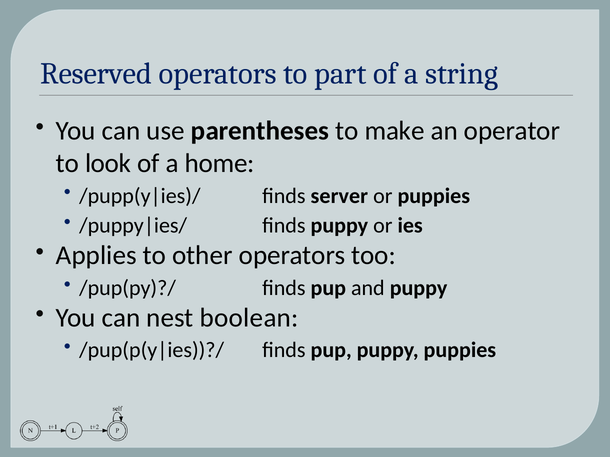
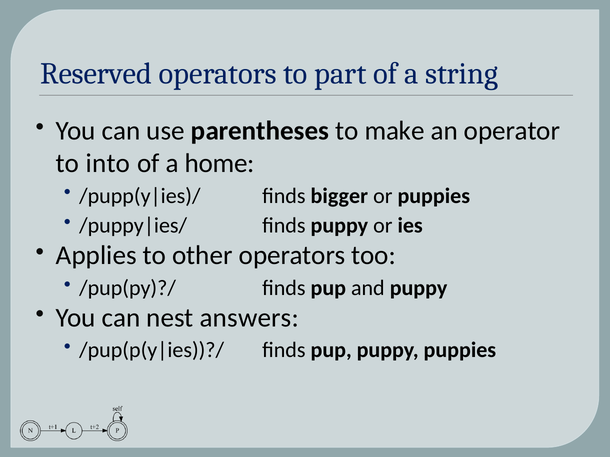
look: look -> into
server: server -> bigger
boolean: boolean -> answers
